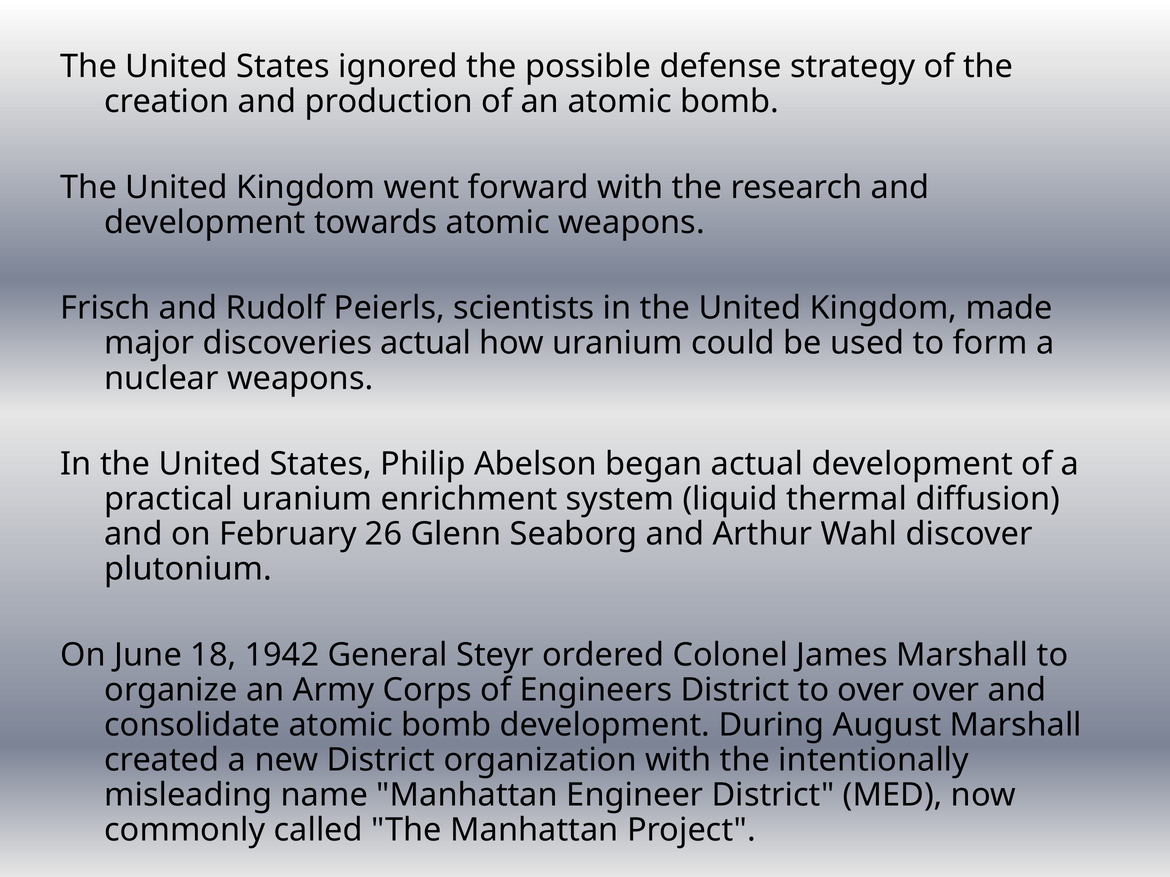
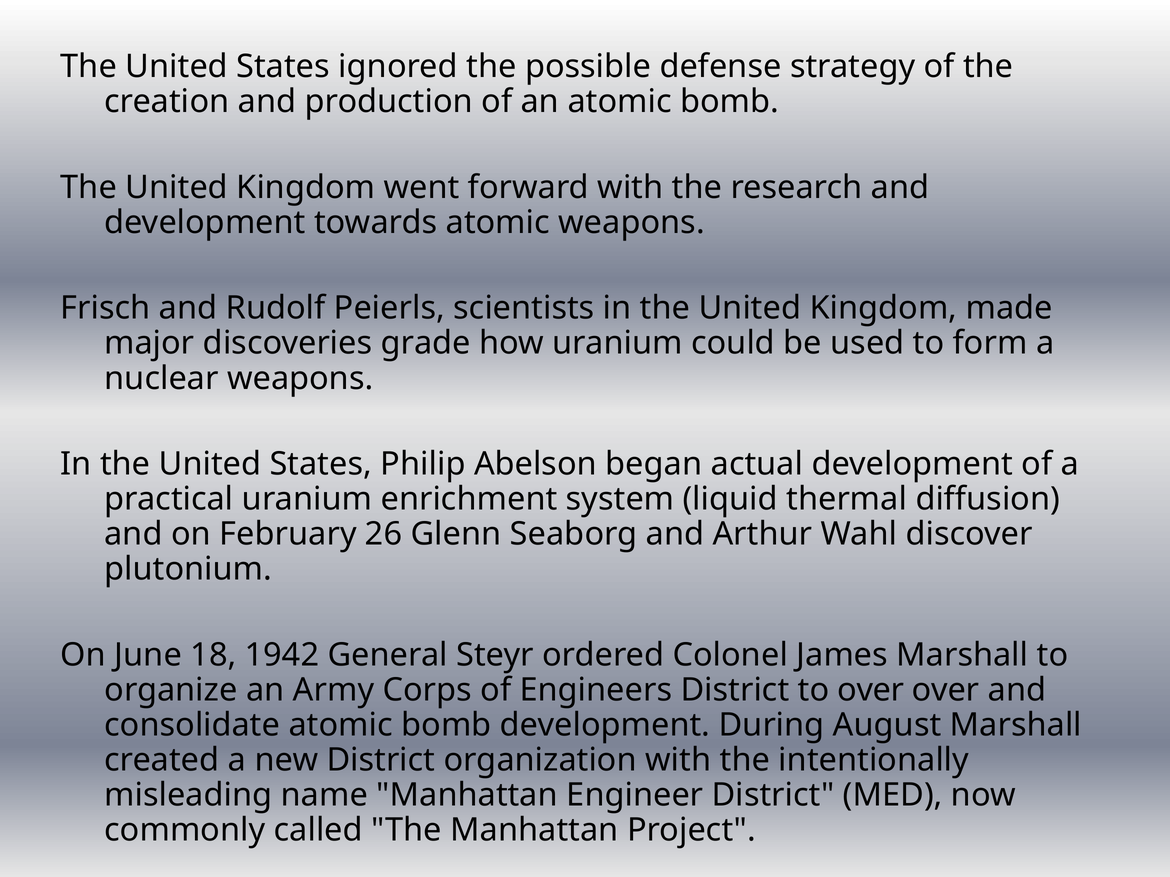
discoveries actual: actual -> grade
